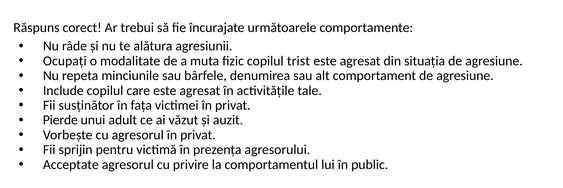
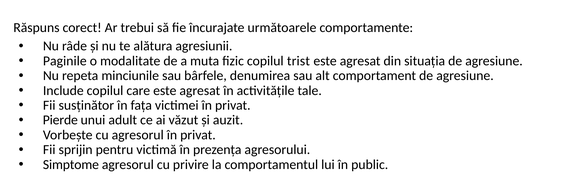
Ocupați: Ocupați -> Paginile
Acceptate: Acceptate -> Simptome
